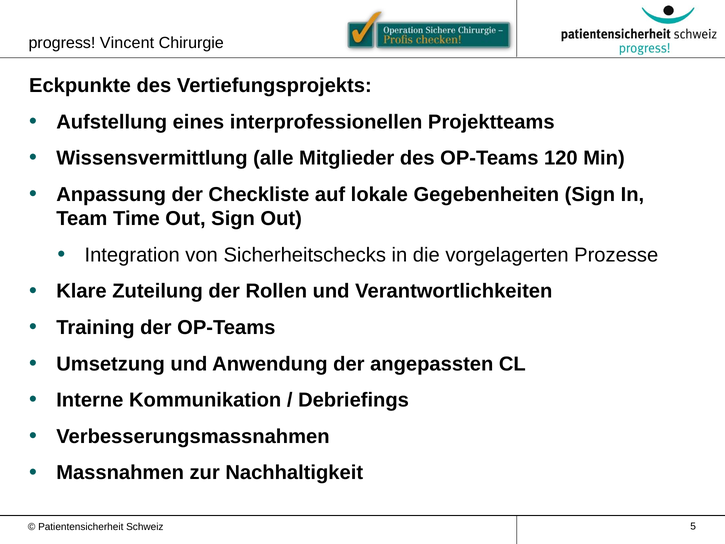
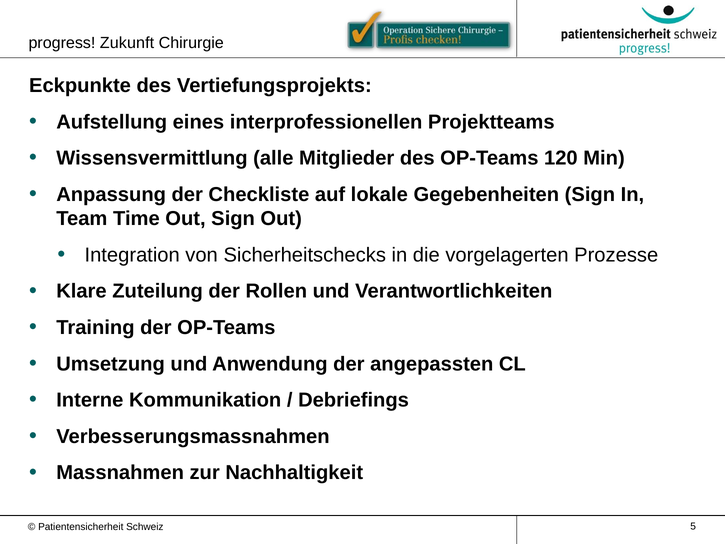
Vincent: Vincent -> Zukunft
